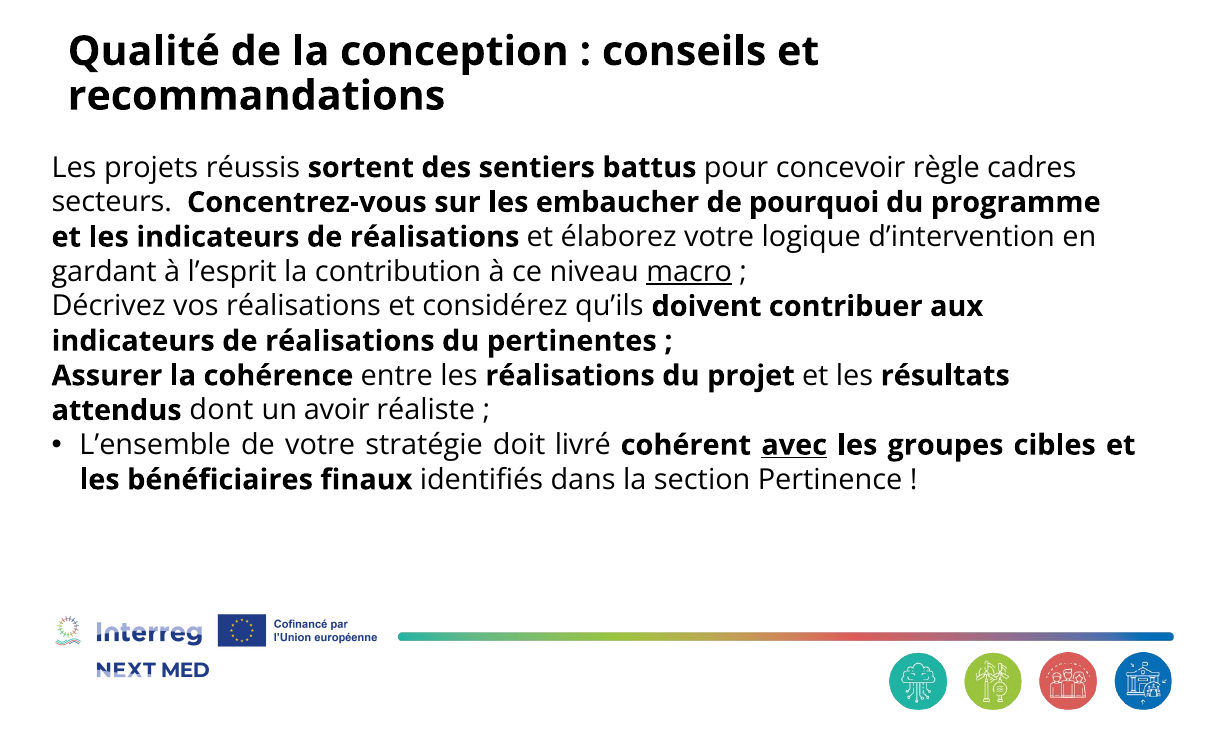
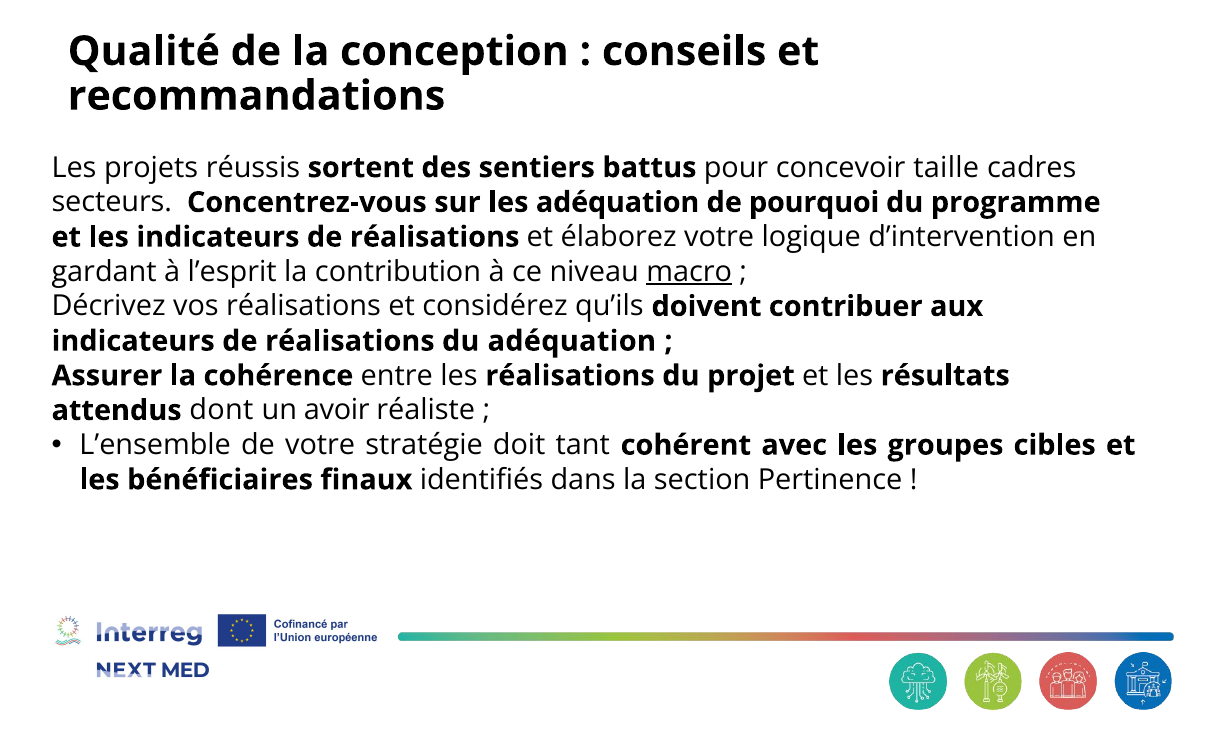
règle: règle -> taille
les embaucher: embaucher -> adéquation
du pertinentes: pertinentes -> adéquation
livré: livré -> tant
avec underline: present -> none
